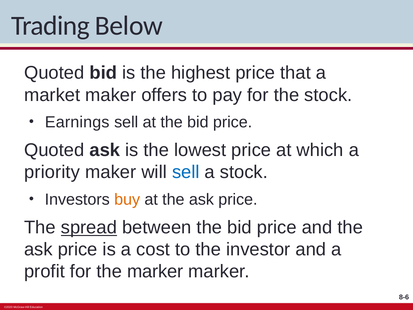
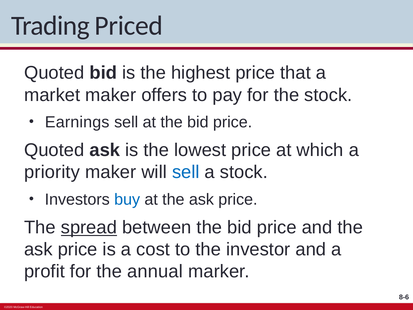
Below: Below -> Priced
buy colour: orange -> blue
the marker: marker -> annual
